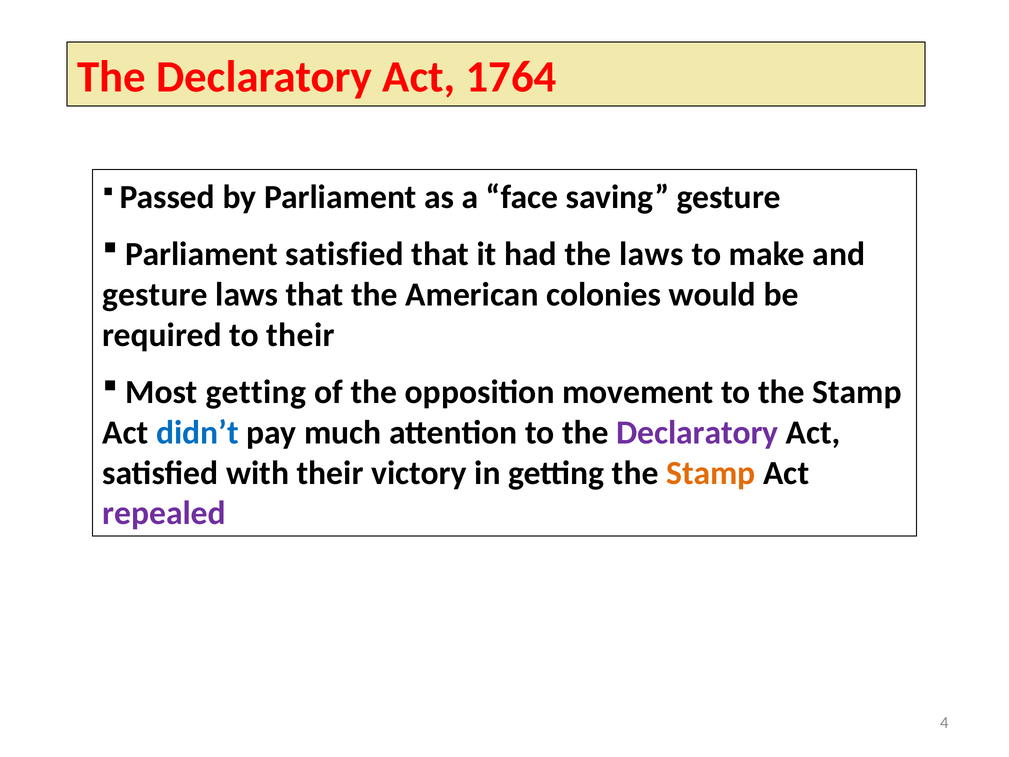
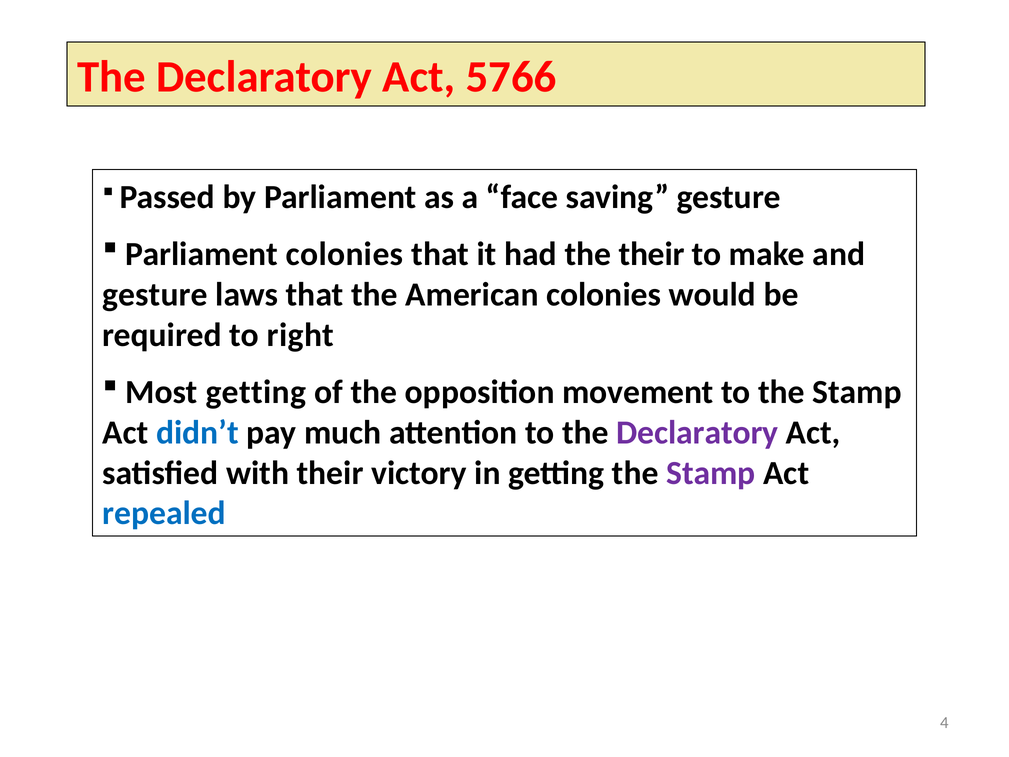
1764: 1764 -> 5766
Parliament satisfied: satisfied -> colonies
the laws: laws -> their
to their: their -> right
Stamp at (711, 473) colour: orange -> purple
repealed colour: purple -> blue
